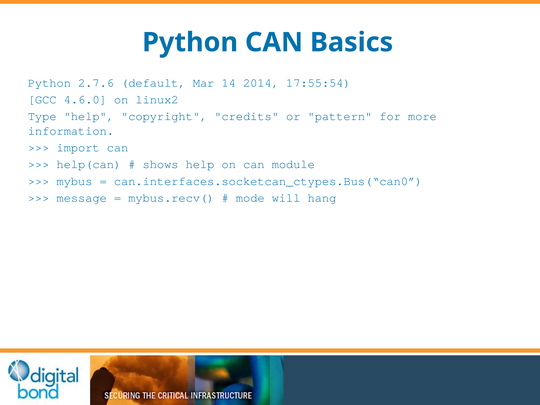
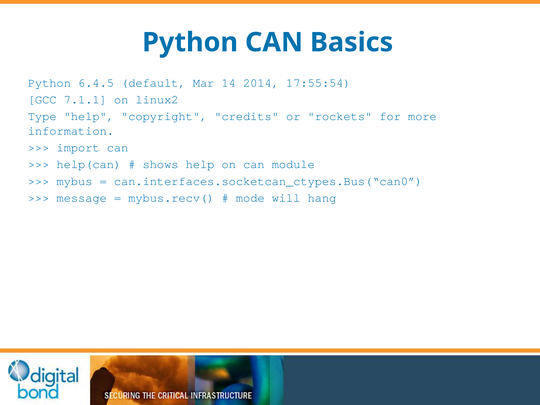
2.7.6: 2.7.6 -> 6.4.5
4.6.0: 4.6.0 -> 7.1.1
pattern: pattern -> rockets
